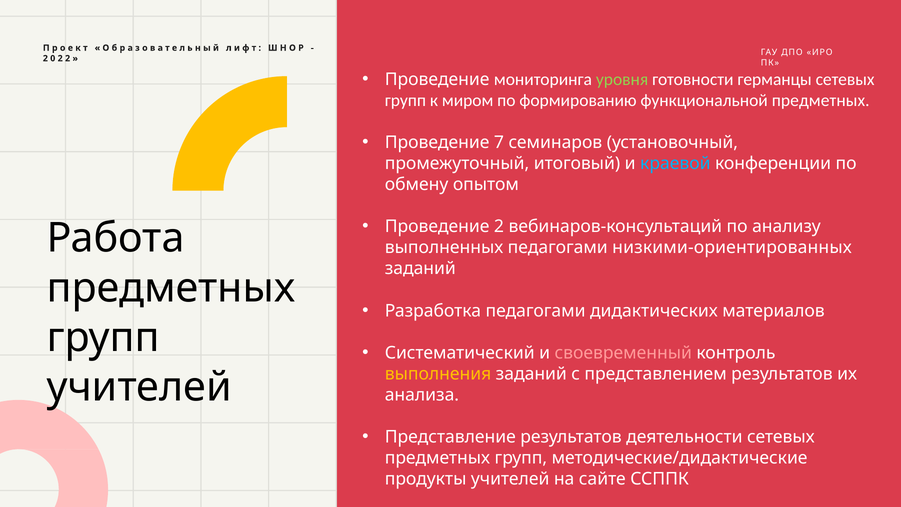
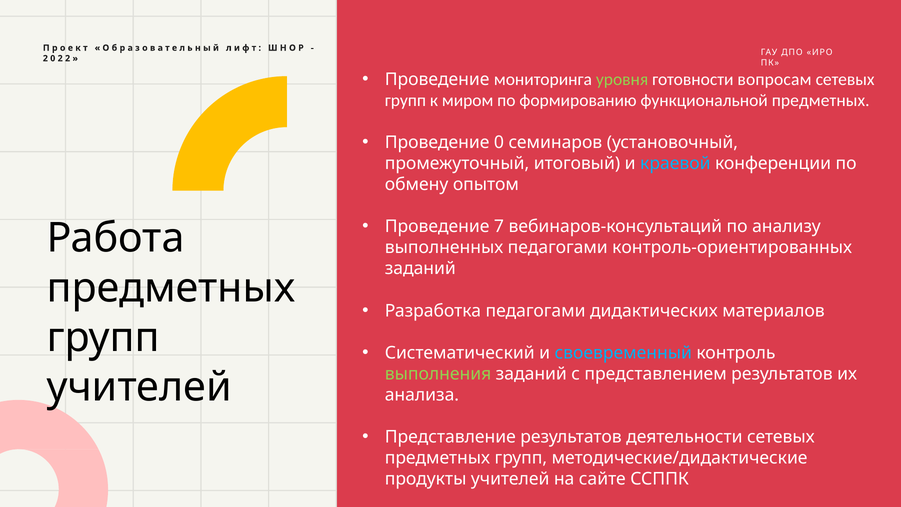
германцы: германцы -> вопросам
Проведение 7: 7 -> 0
Проведение 2: 2 -> 7
низкими-ориентированных: низкими-ориентированных -> контроль-ориентированных
своевременный colour: pink -> light blue
выполнения colour: yellow -> light green
